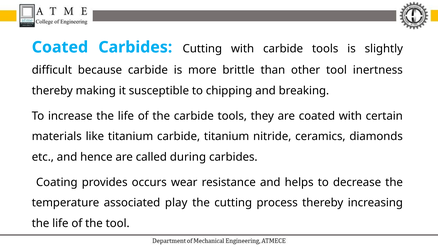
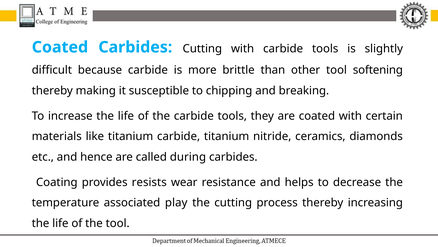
inertness: inertness -> softening
occurs: occurs -> resists
